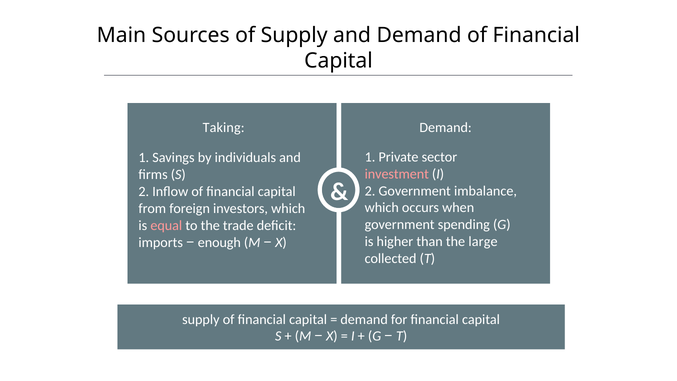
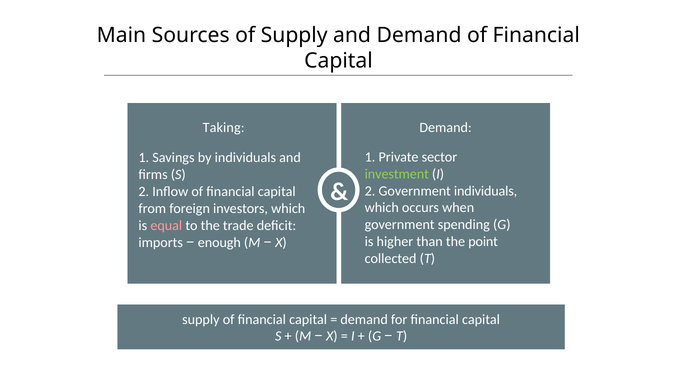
investment colour: pink -> light green
Government imbalance: imbalance -> individuals
large: large -> point
